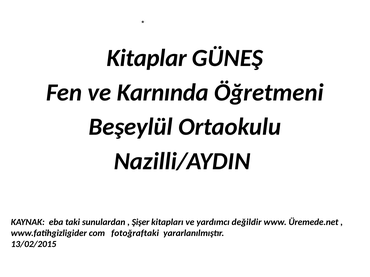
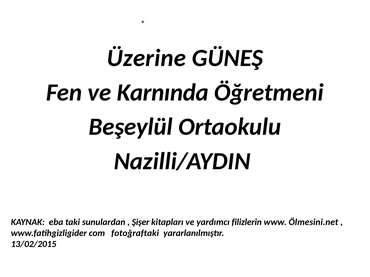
Kitaplar: Kitaplar -> Üzerine
değildir: değildir -> filizlerin
Üremede.net: Üremede.net -> Ölmesini.net
